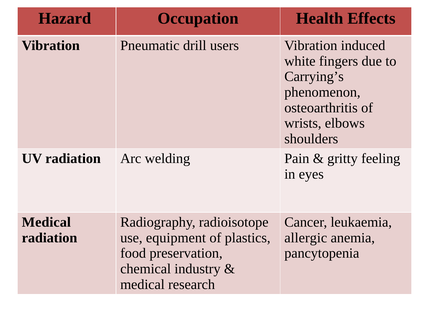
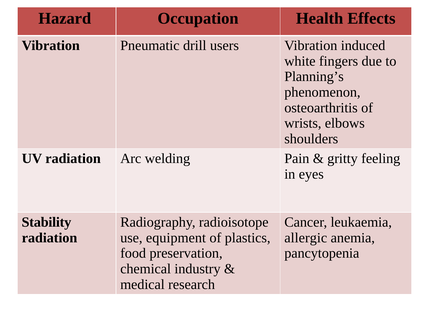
Carrying’s: Carrying’s -> Planning’s
Medical at (46, 223): Medical -> Stability
